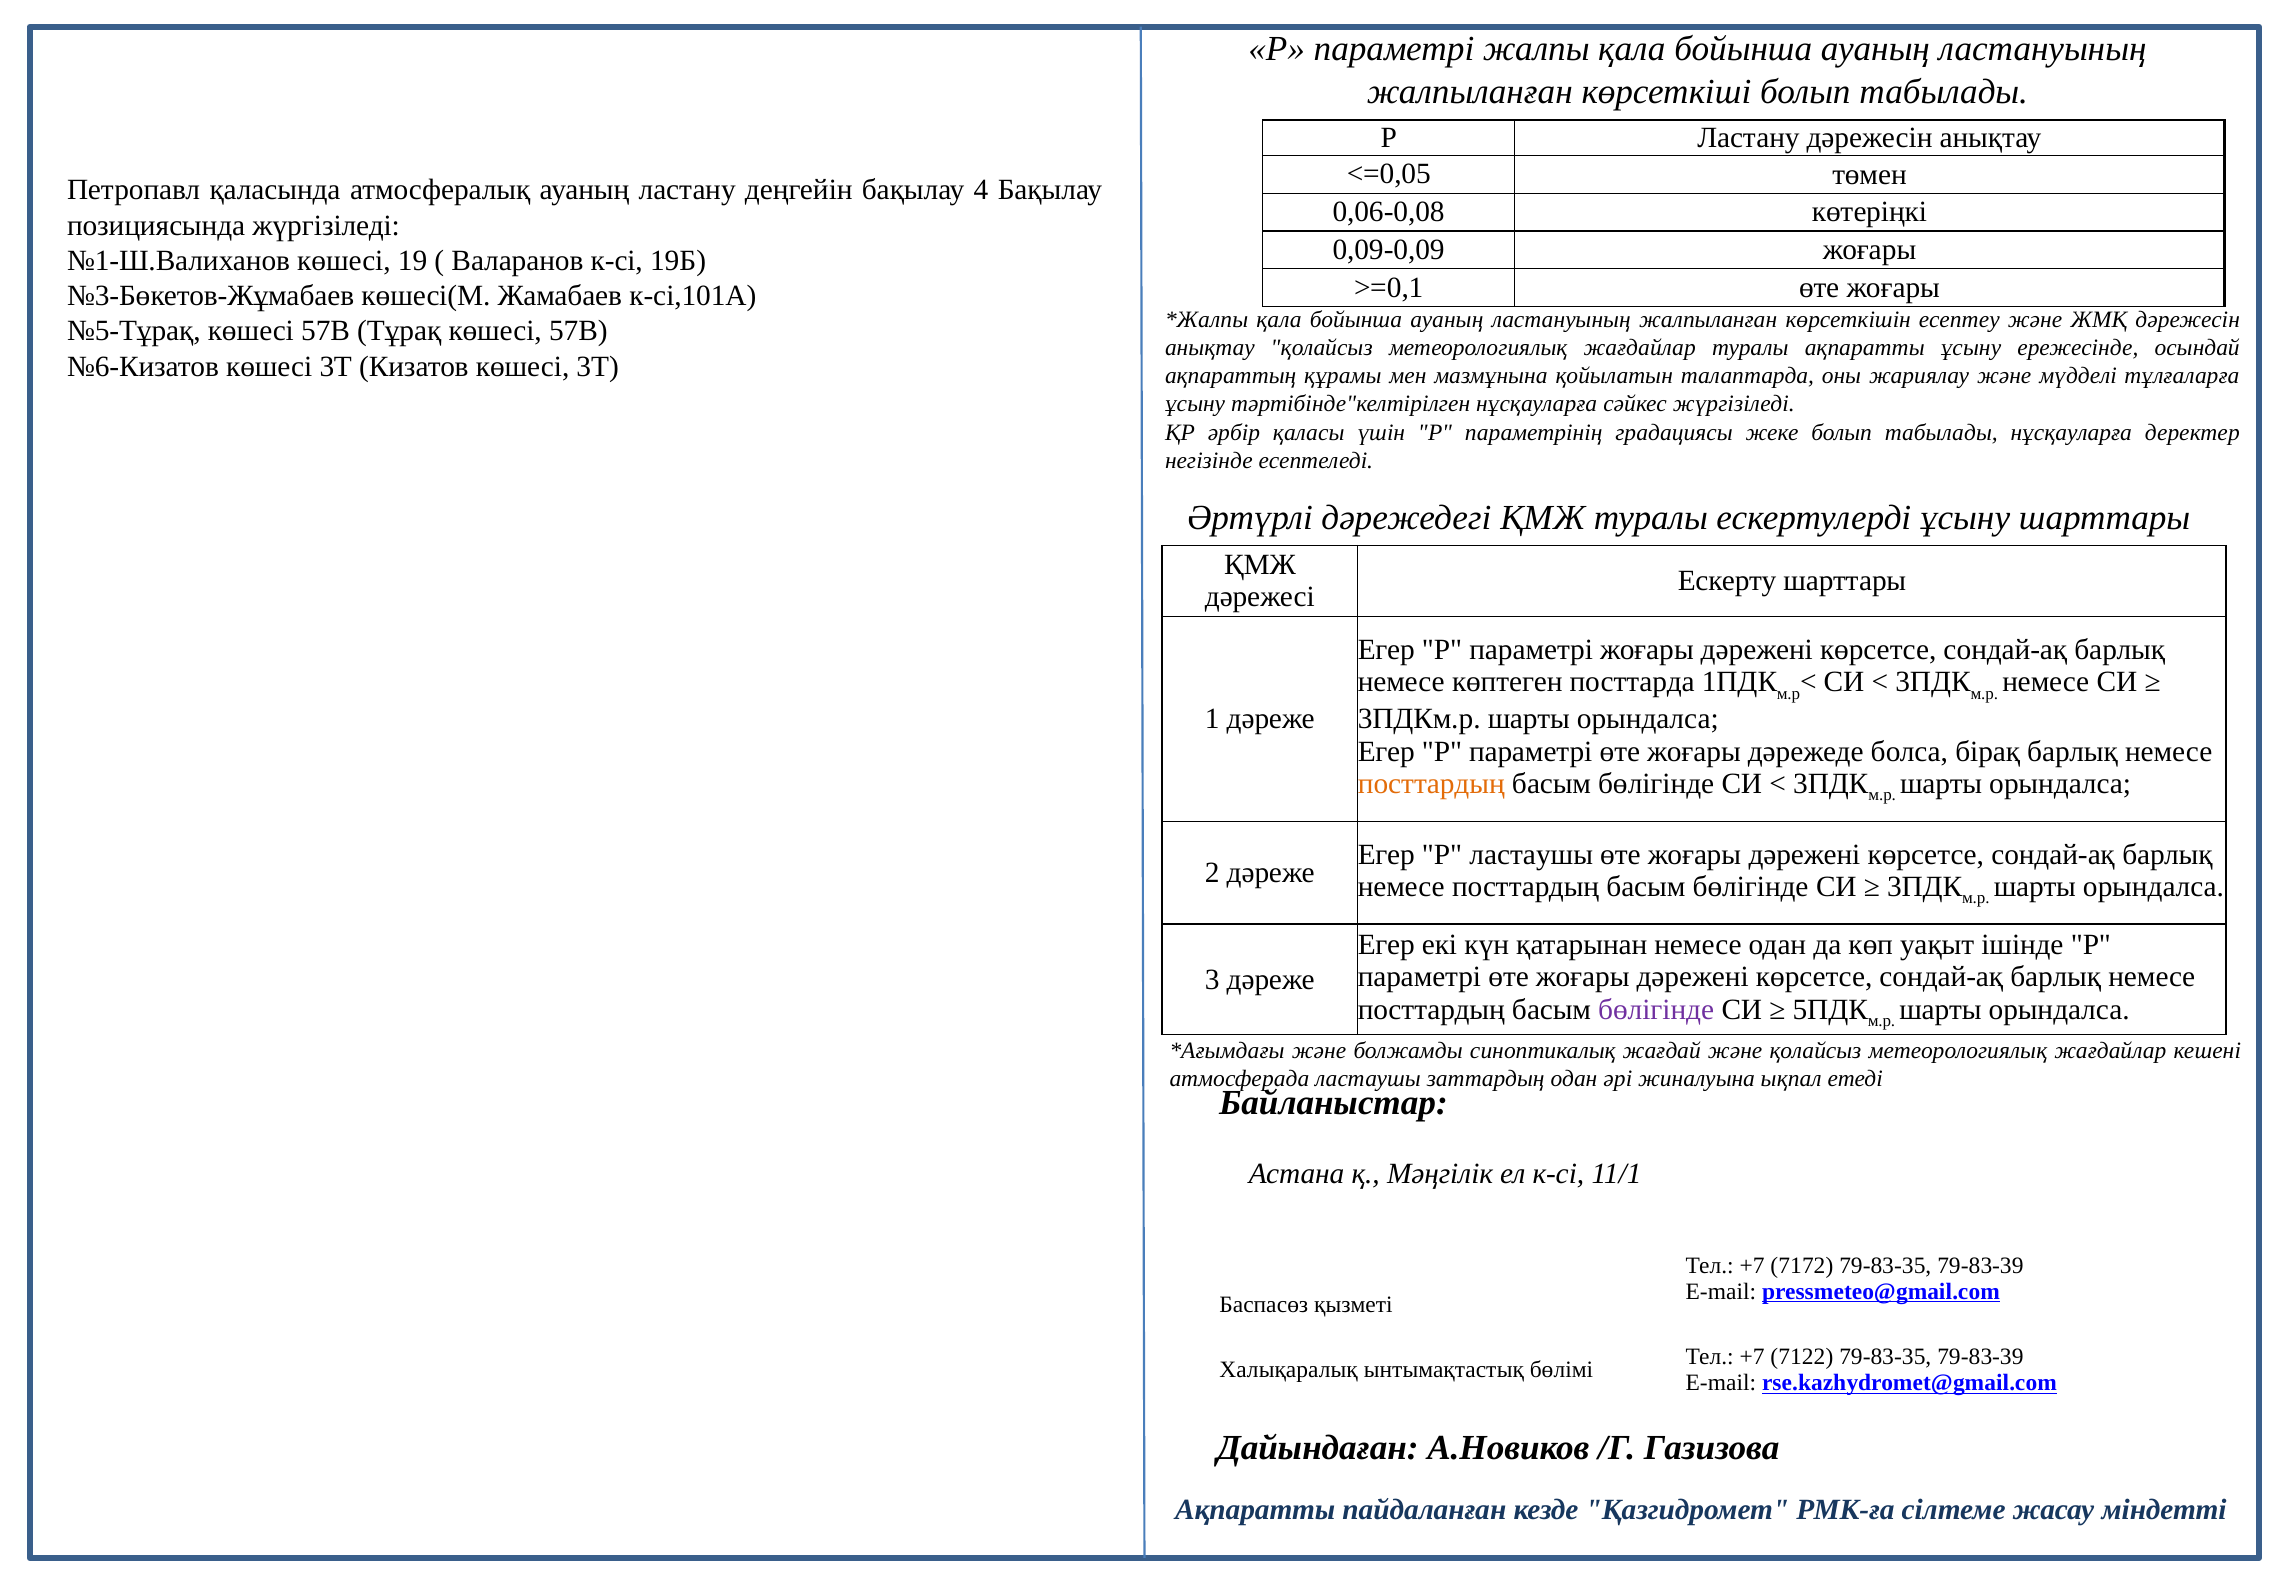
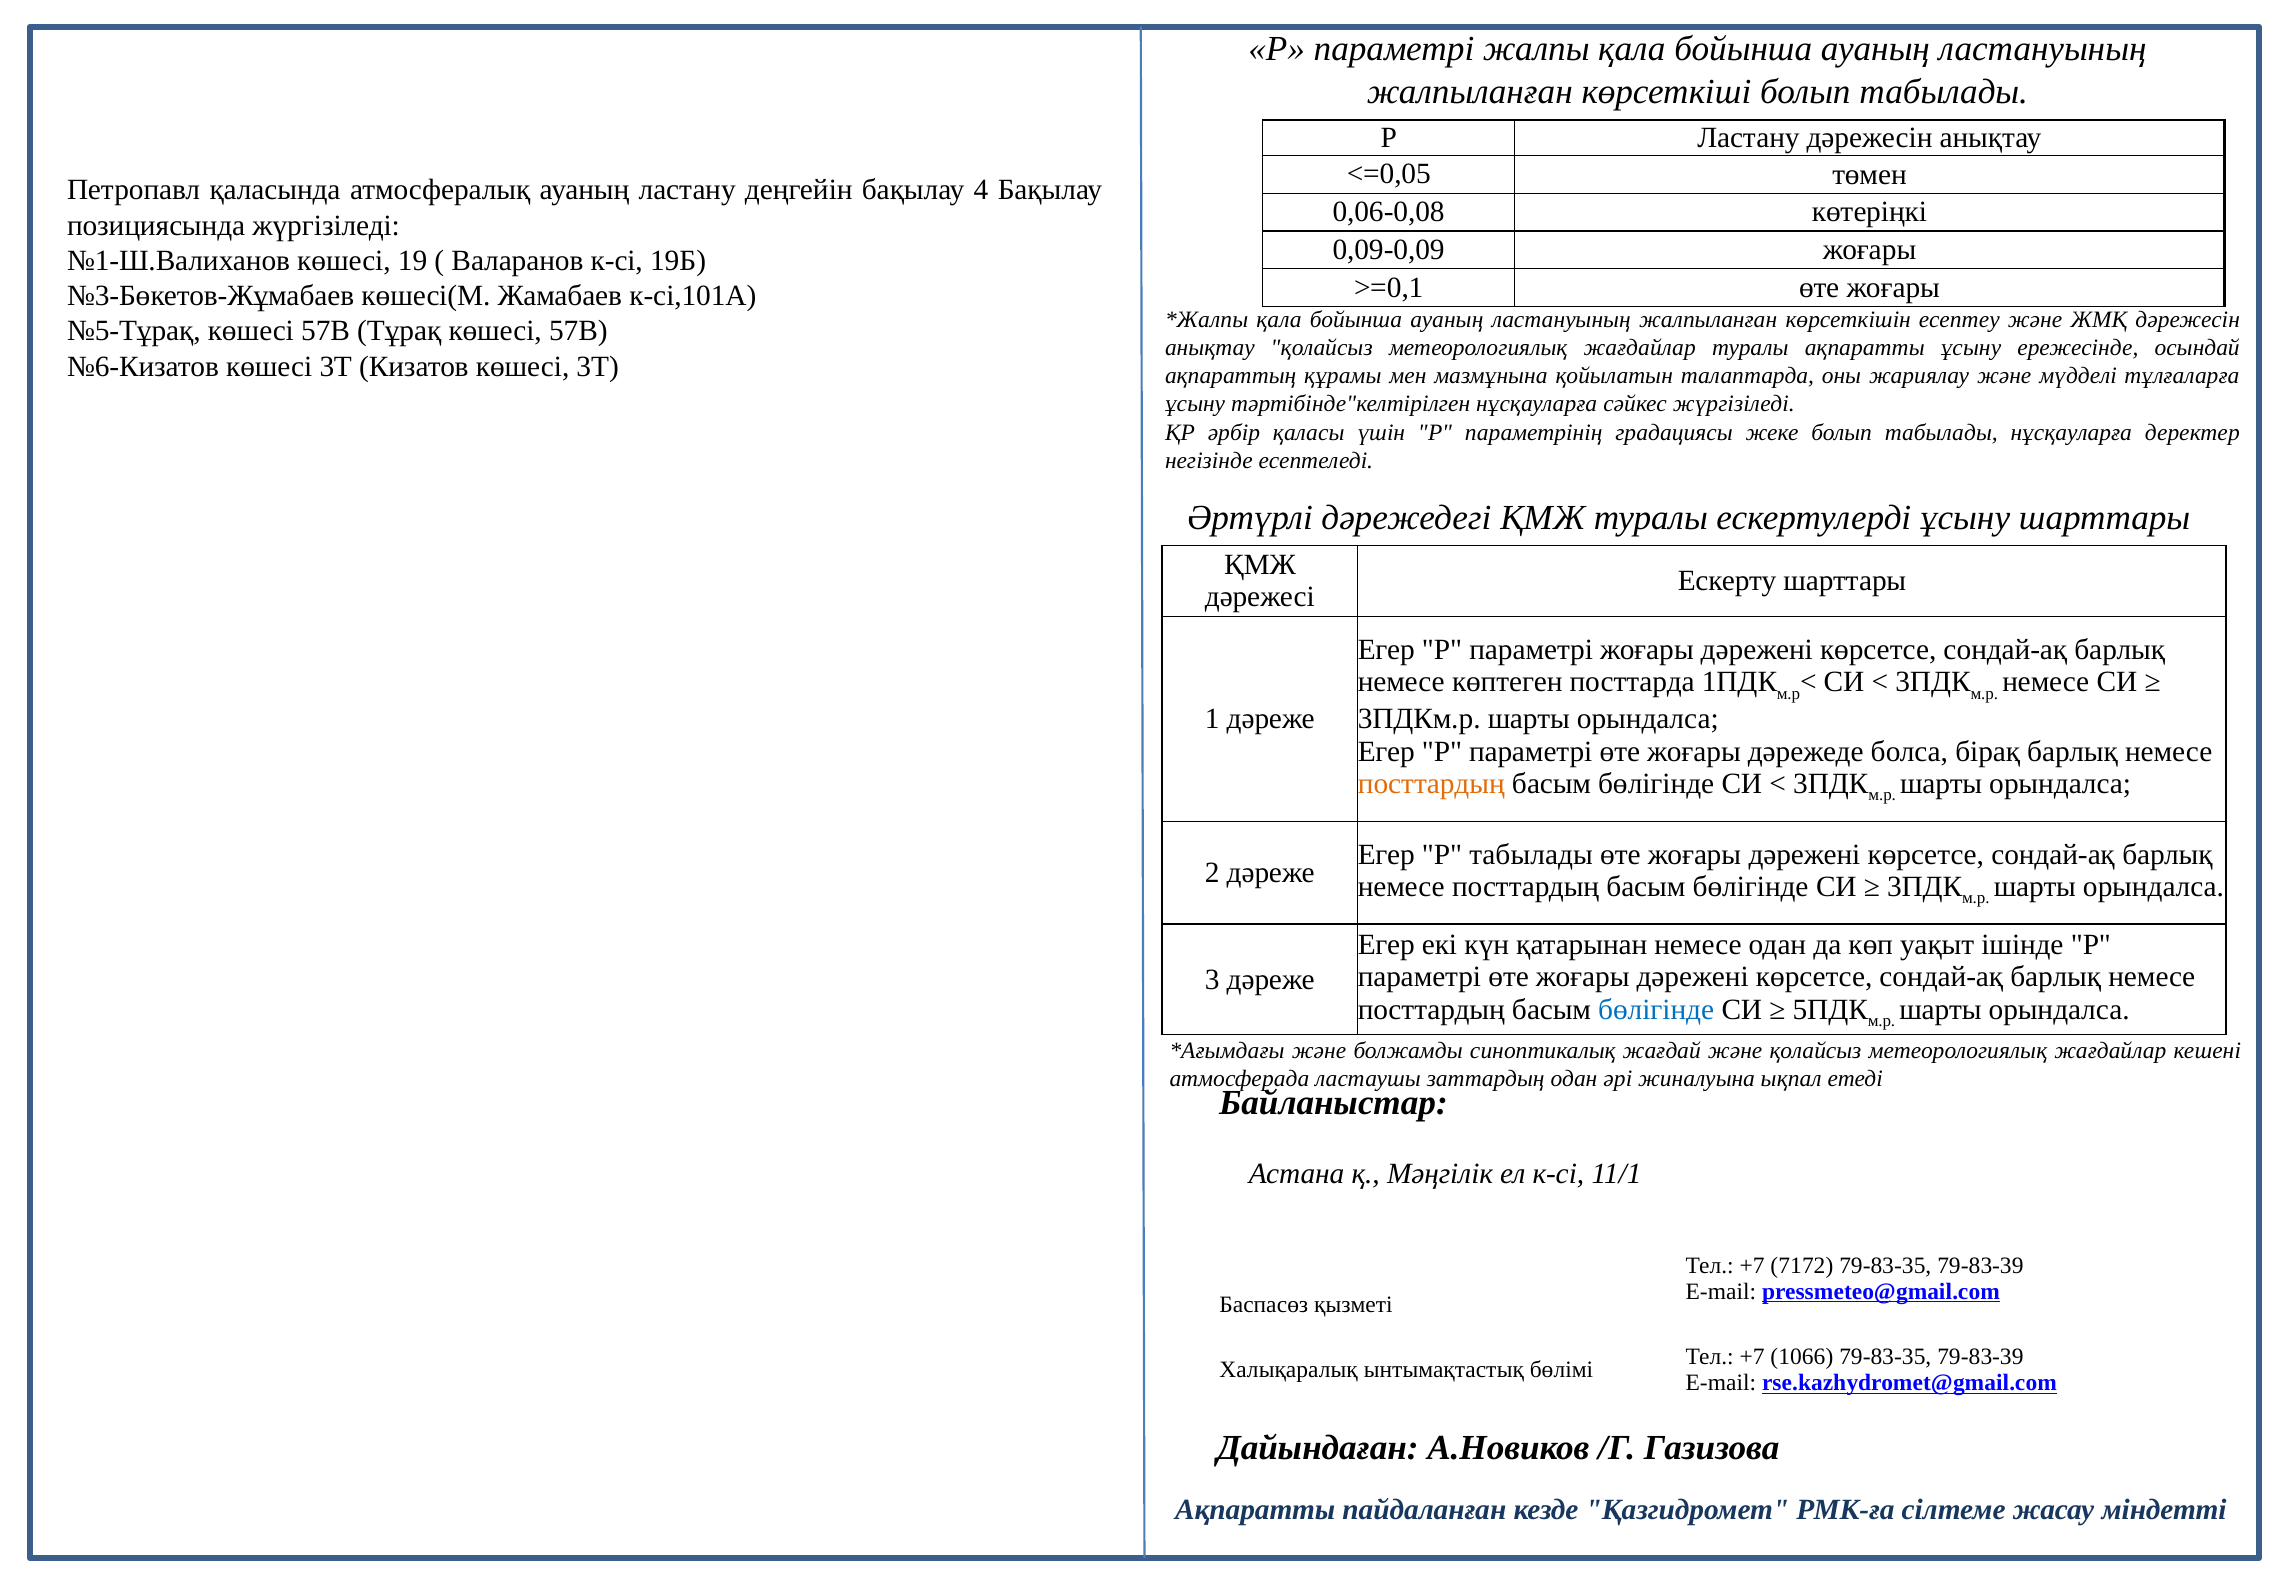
Р ластаушы: ластаушы -> табылады
бөлігінде at (1656, 1009) colour: purple -> blue
7122: 7122 -> 1066
